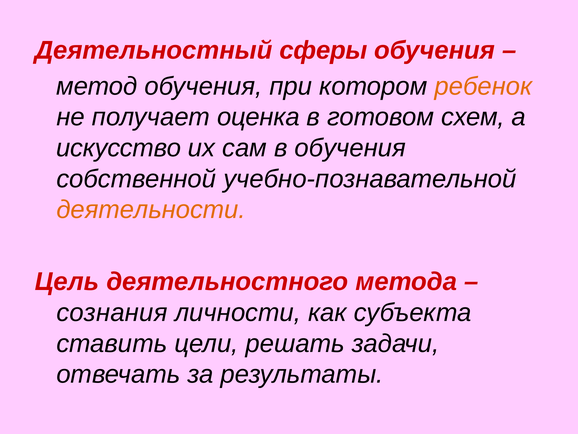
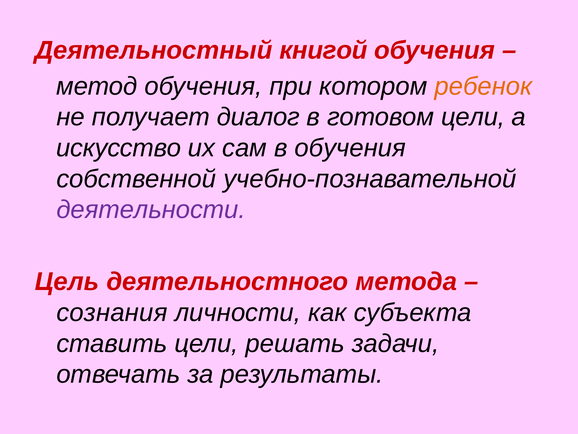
сферы: сферы -> книгой
оценка: оценка -> диалог
готовом схем: схем -> цели
деятельности colour: orange -> purple
